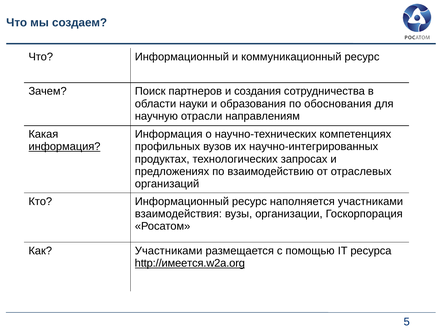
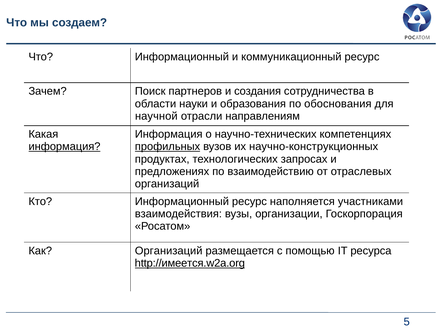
научную: научную -> научной
профильных underline: none -> present
научно-интегрированных: научно-интегрированных -> научно-конструкционных
Как Участниками: Участниками -> Организаций
